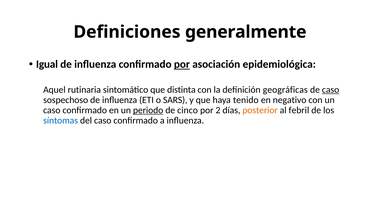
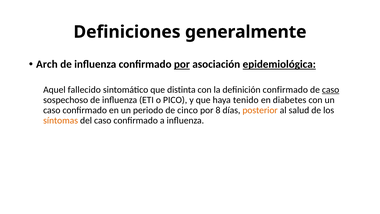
Igual: Igual -> Arch
epidemiológica underline: none -> present
rutinaria: rutinaria -> fallecido
definición geográficas: geográficas -> confirmado
SARS: SARS -> PICO
negativo: negativo -> diabetes
periodo underline: present -> none
2: 2 -> 8
febril: febril -> salud
síntomas colour: blue -> orange
